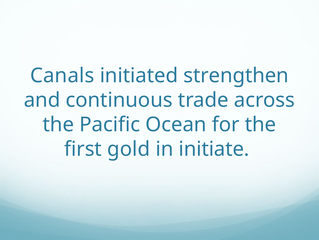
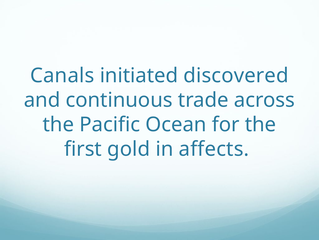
strengthen: strengthen -> discovered
initiate: initiate -> affects
